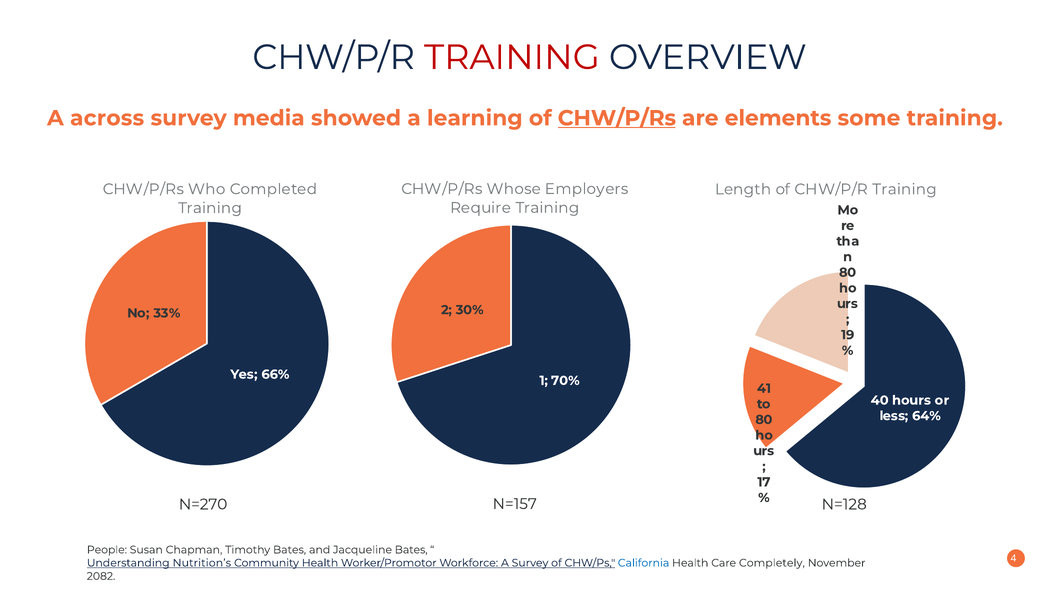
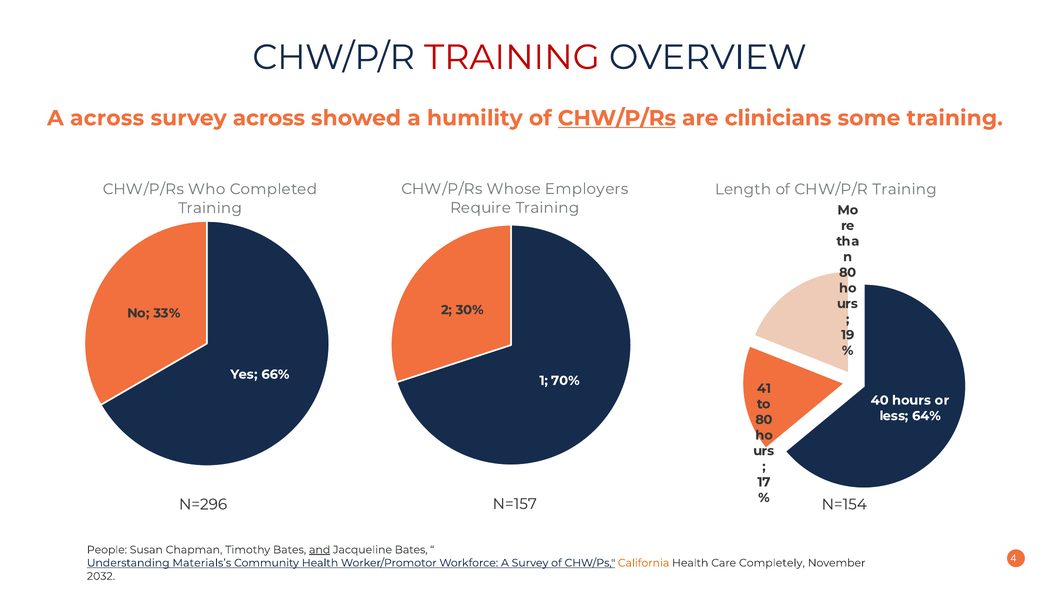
survey media: media -> across
learning: learning -> humility
elements: elements -> clinicians
N=270: N=270 -> N=296
N=128: N=128 -> N=154
and underline: none -> present
Nutrition’s: Nutrition’s -> Materials’s
California colour: blue -> orange
2082: 2082 -> 2032
